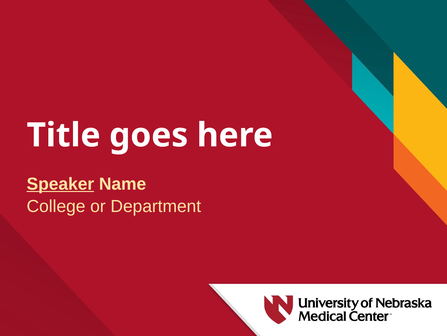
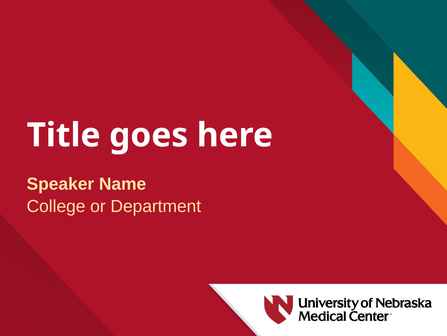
Speaker underline: present -> none
